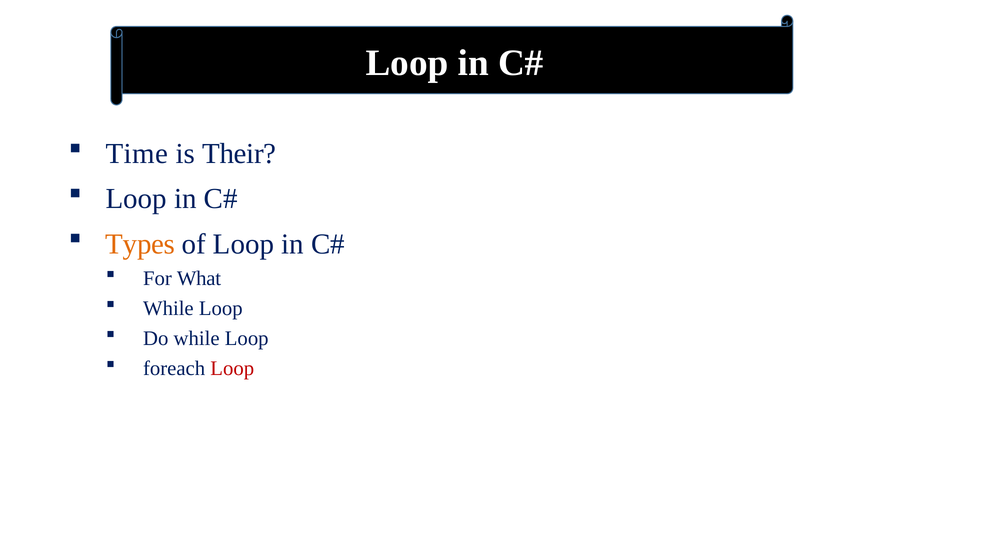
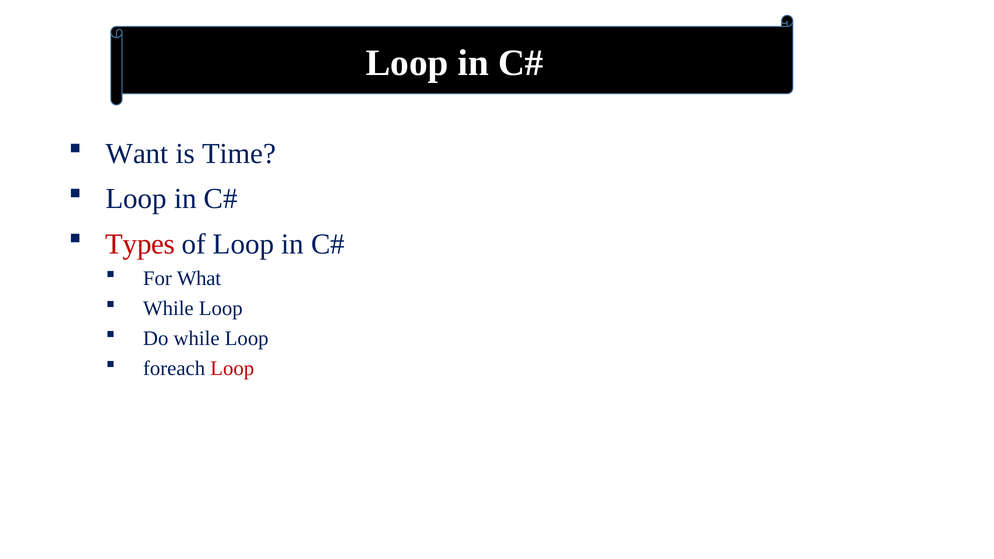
Time: Time -> Want
Their: Their -> Time
Types colour: orange -> red
